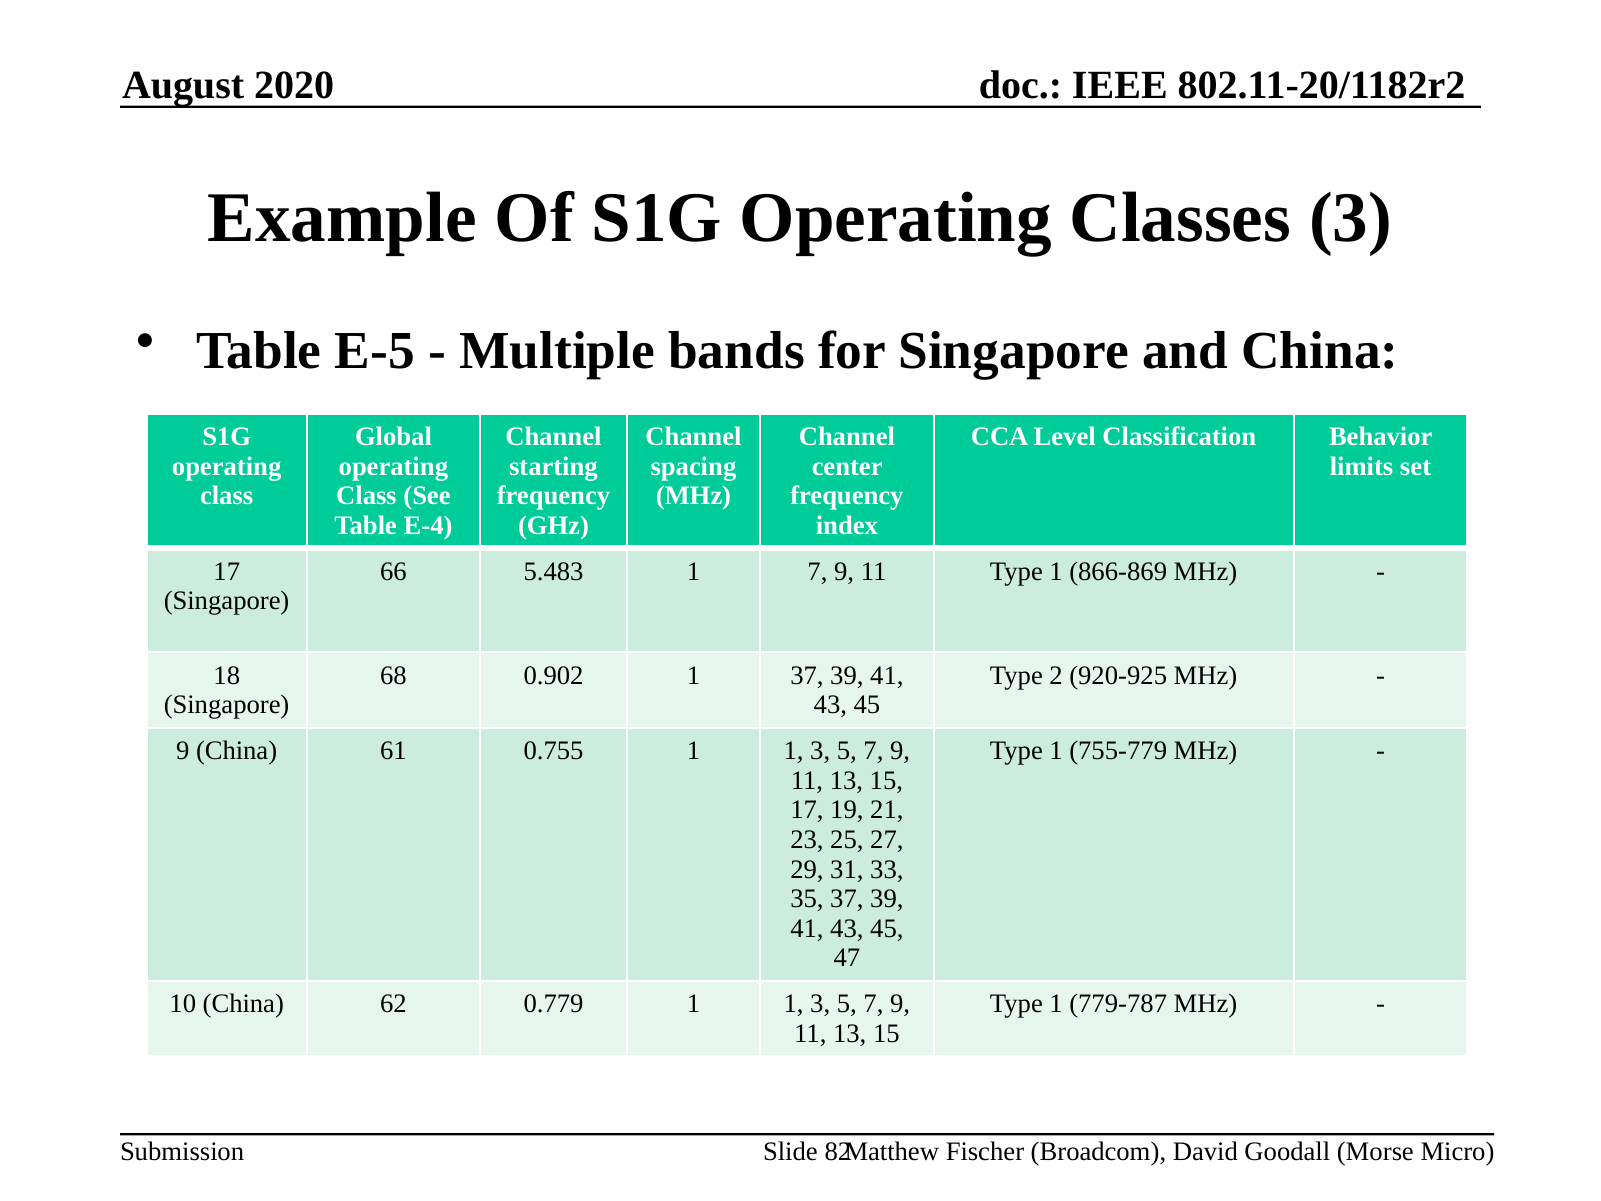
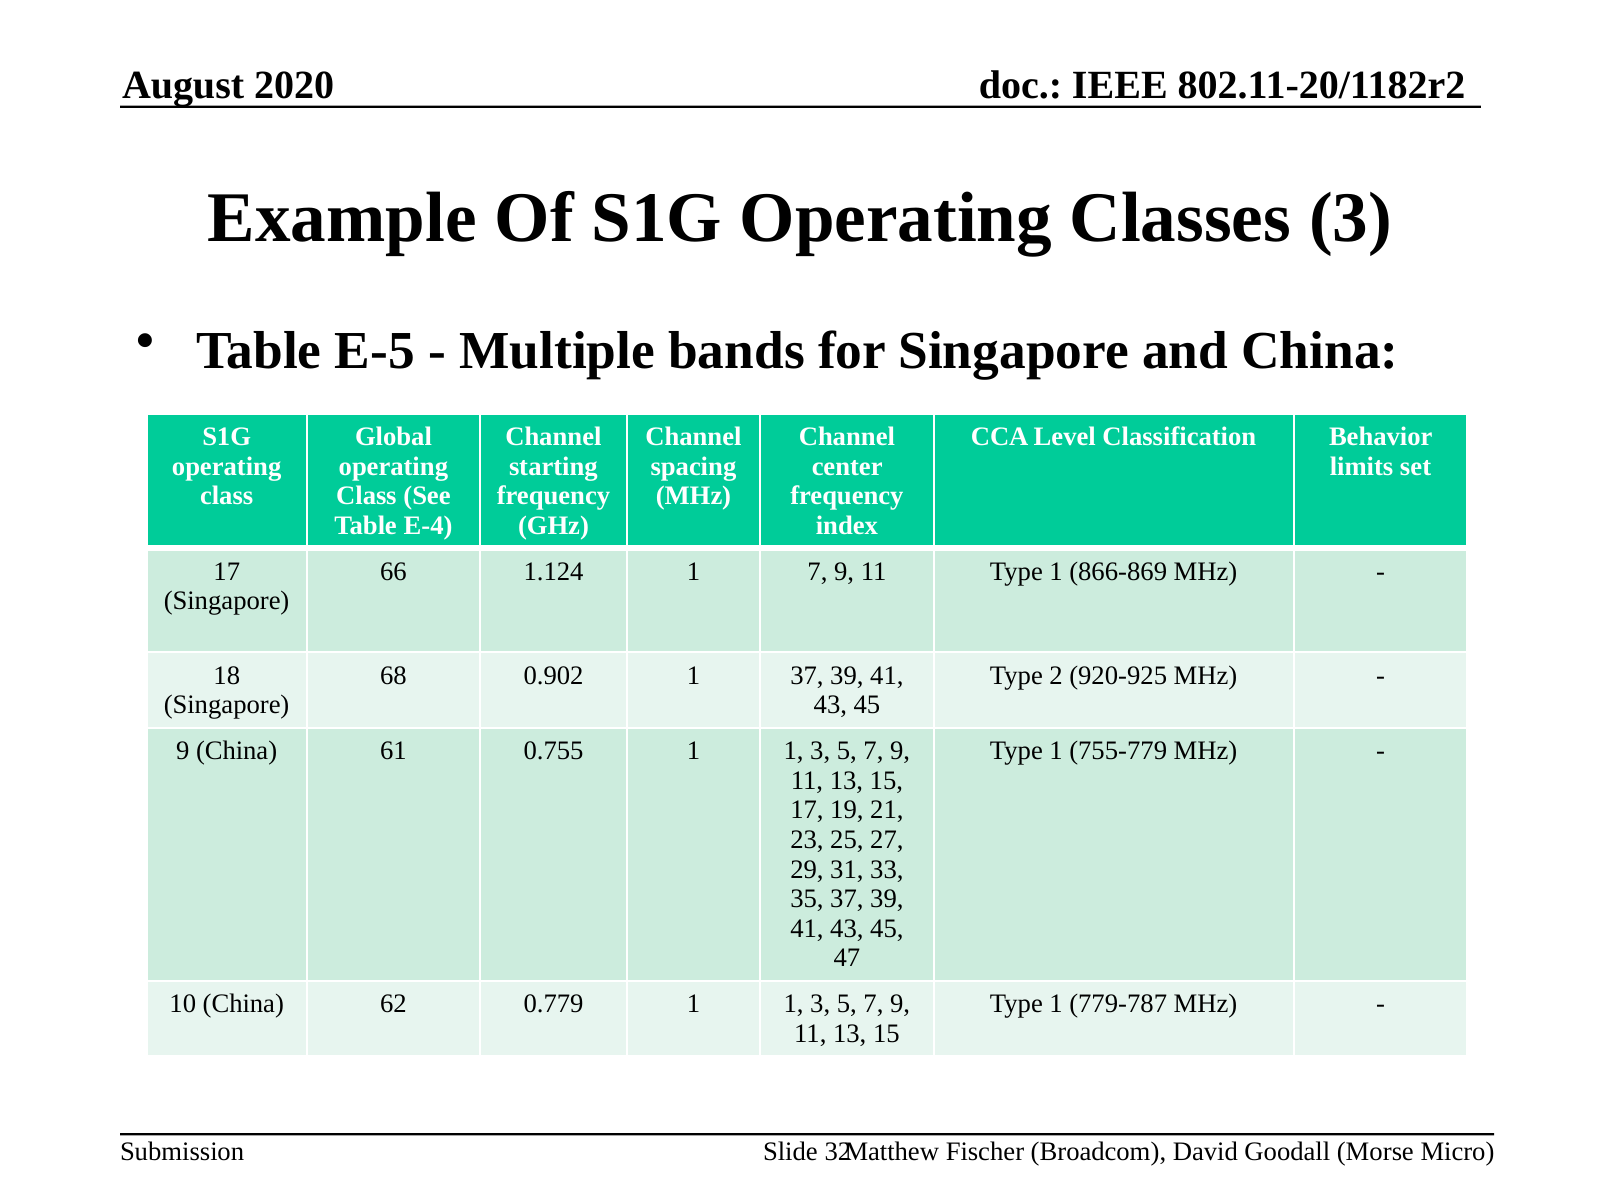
5.483: 5.483 -> 1.124
82: 82 -> 32
